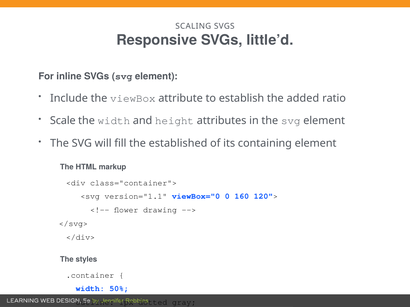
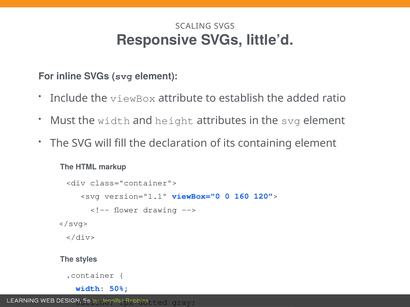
Scale: Scale -> Must
established: established -> declaration
